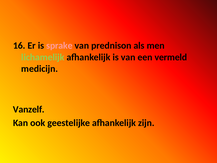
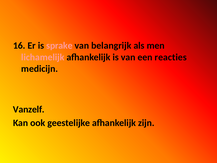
prednison: prednison -> belangrijk
lichamelijk colour: light green -> pink
vermeld: vermeld -> reacties
